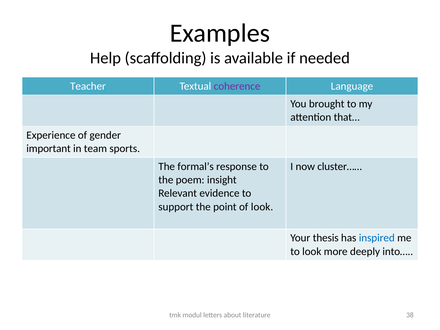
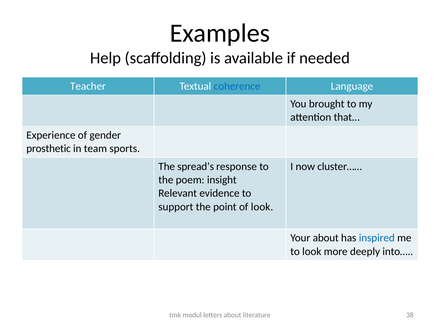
coherence colour: purple -> blue
important: important -> prosthetic
formal’s: formal’s -> spread’s
Your thesis: thesis -> about
